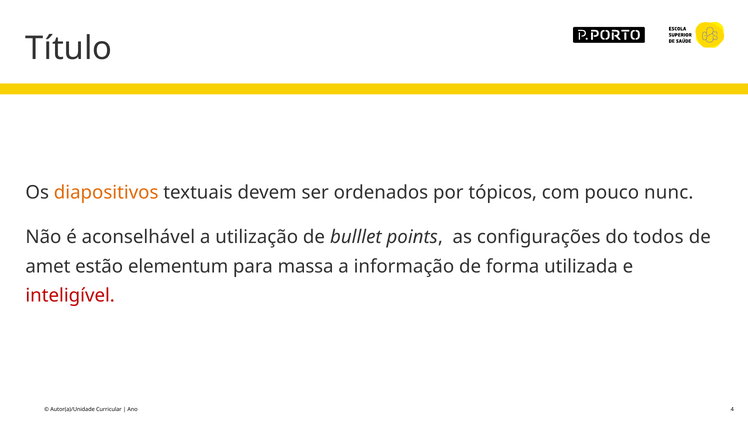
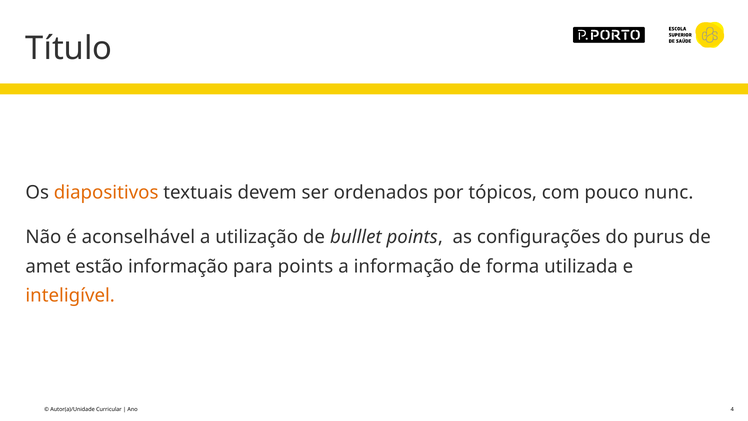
todos: todos -> purus
estão elementum: elementum -> informação
para massa: massa -> points
inteligível colour: red -> orange
